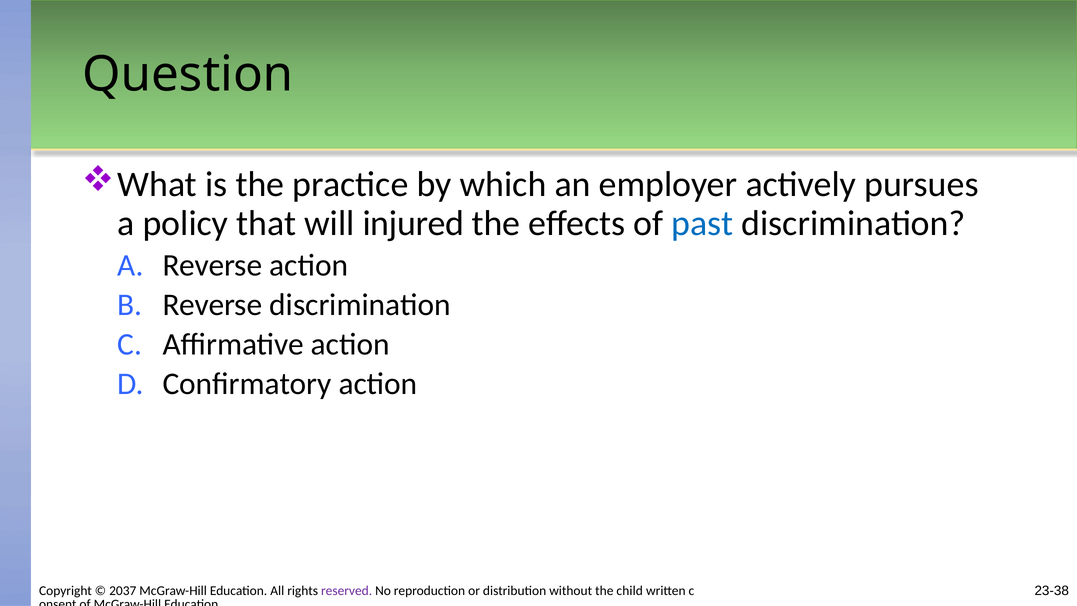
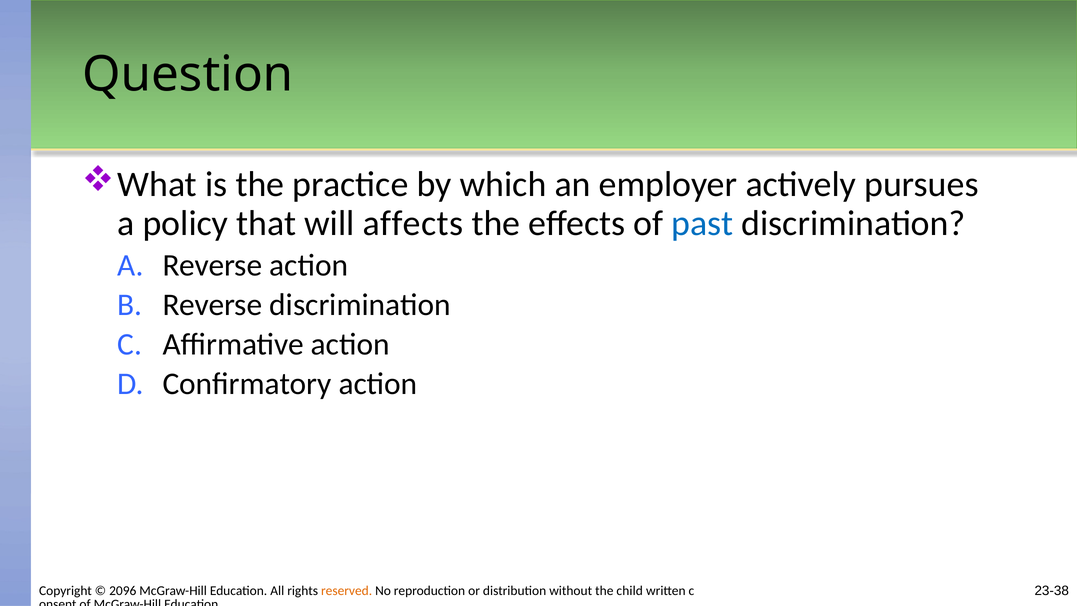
injured: injured -> affects
2037: 2037 -> 2096
reserved colour: purple -> orange
